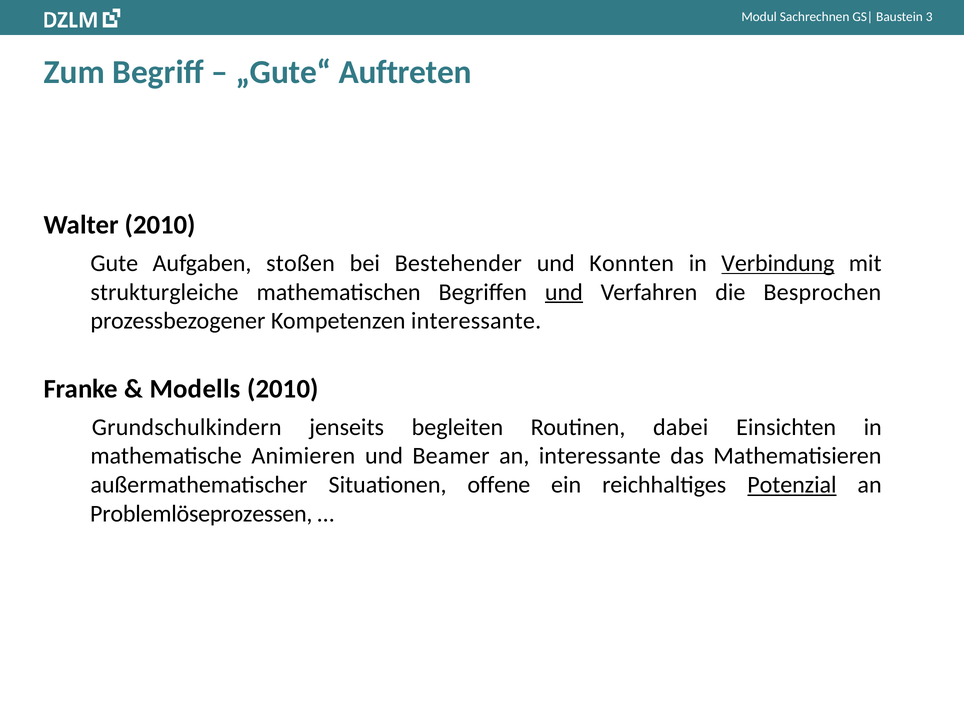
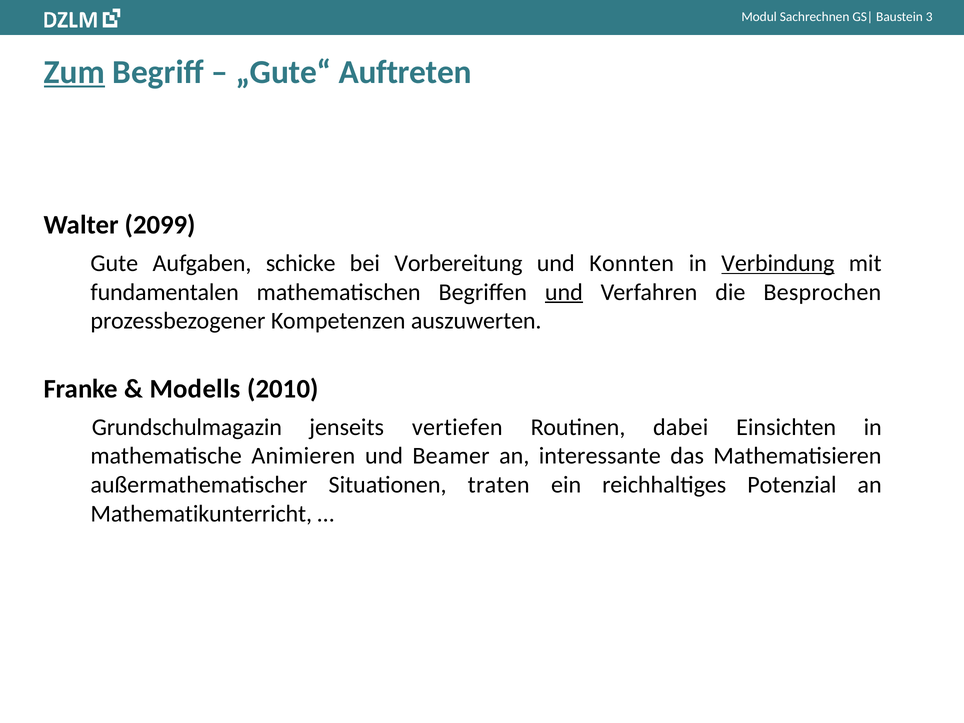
Zum underline: none -> present
Walter 2010: 2010 -> 2099
stoßen: stoßen -> schicke
Bestehender: Bestehender -> Vorbereitung
strukturgleiche: strukturgleiche -> fundamentalen
Kompetenzen interessante: interessante -> auszuwerten
Grundschulkindern: Grundschulkindern -> Grundschulmagazin
begleiten: begleiten -> vertiefen
offene: offene -> traten
Potenzial underline: present -> none
Problemlöseprozessen: Problemlöseprozessen -> Mathematikunterricht
